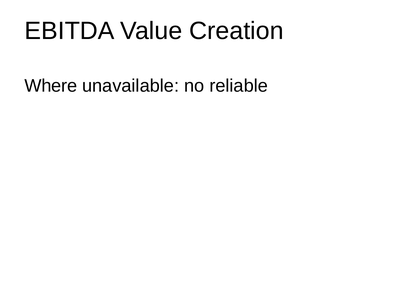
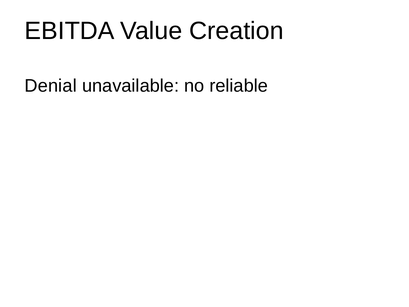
Where: Where -> Denial
